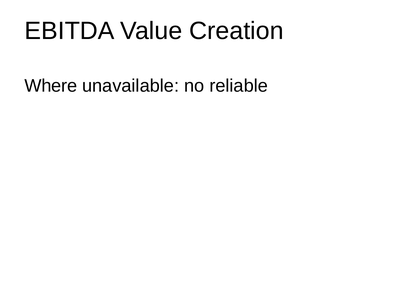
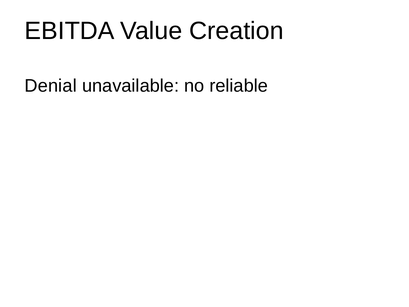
Where: Where -> Denial
